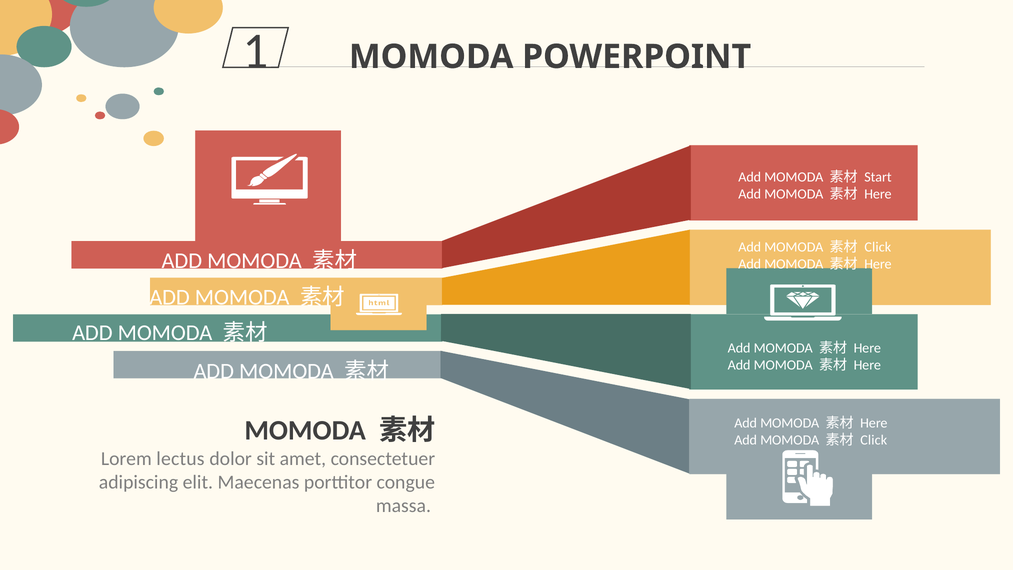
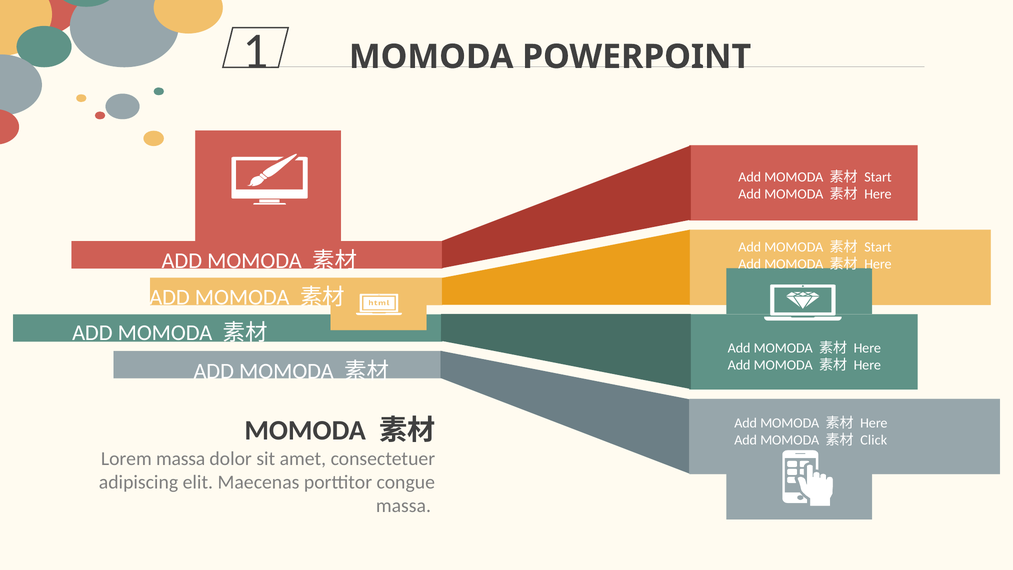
Click at (878, 247): Click -> Start
Lorem lectus: lectus -> massa
